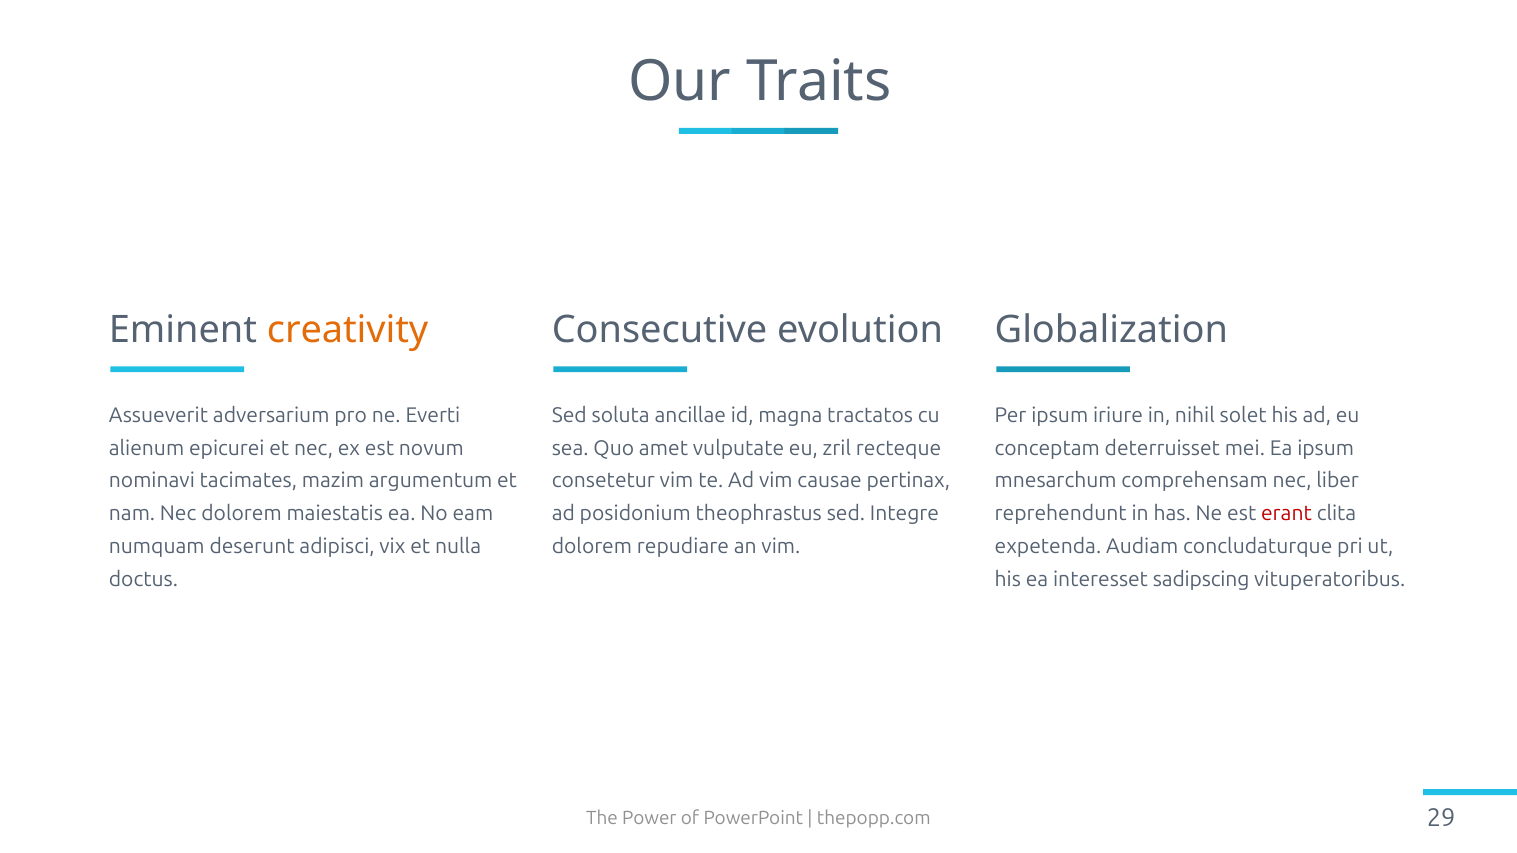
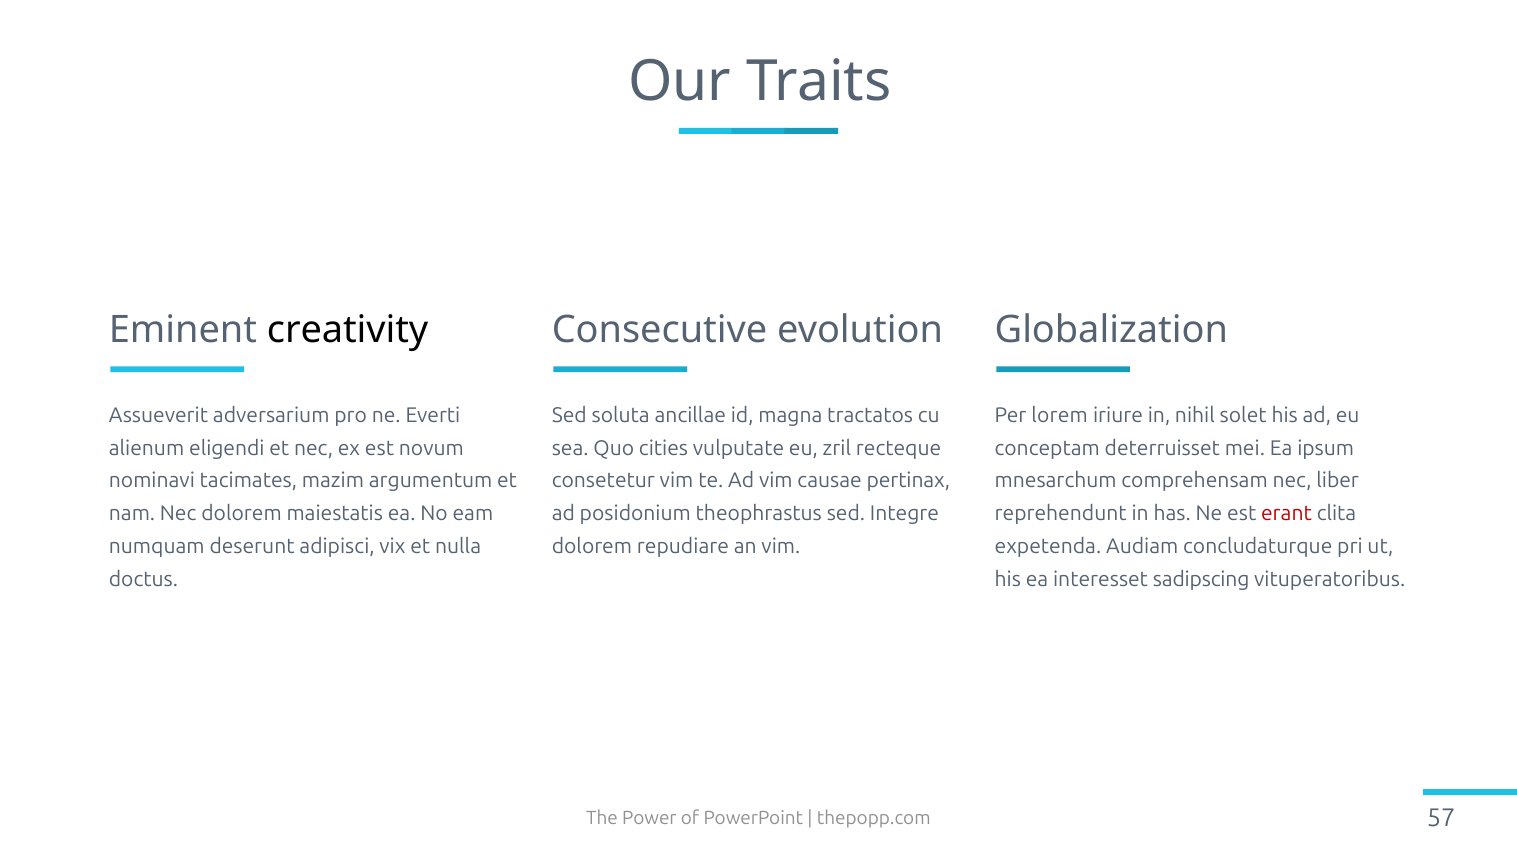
creativity colour: orange -> black
Per ipsum: ipsum -> lorem
epicurei: epicurei -> eligendi
amet: amet -> cities
29: 29 -> 57
